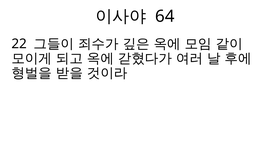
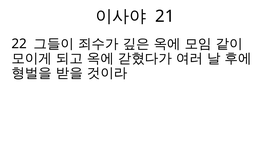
64: 64 -> 21
